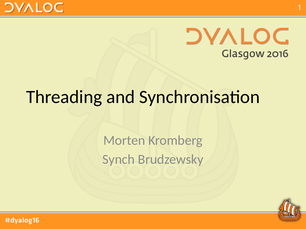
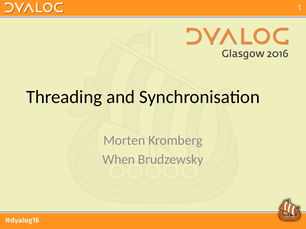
Synch: Synch -> When
